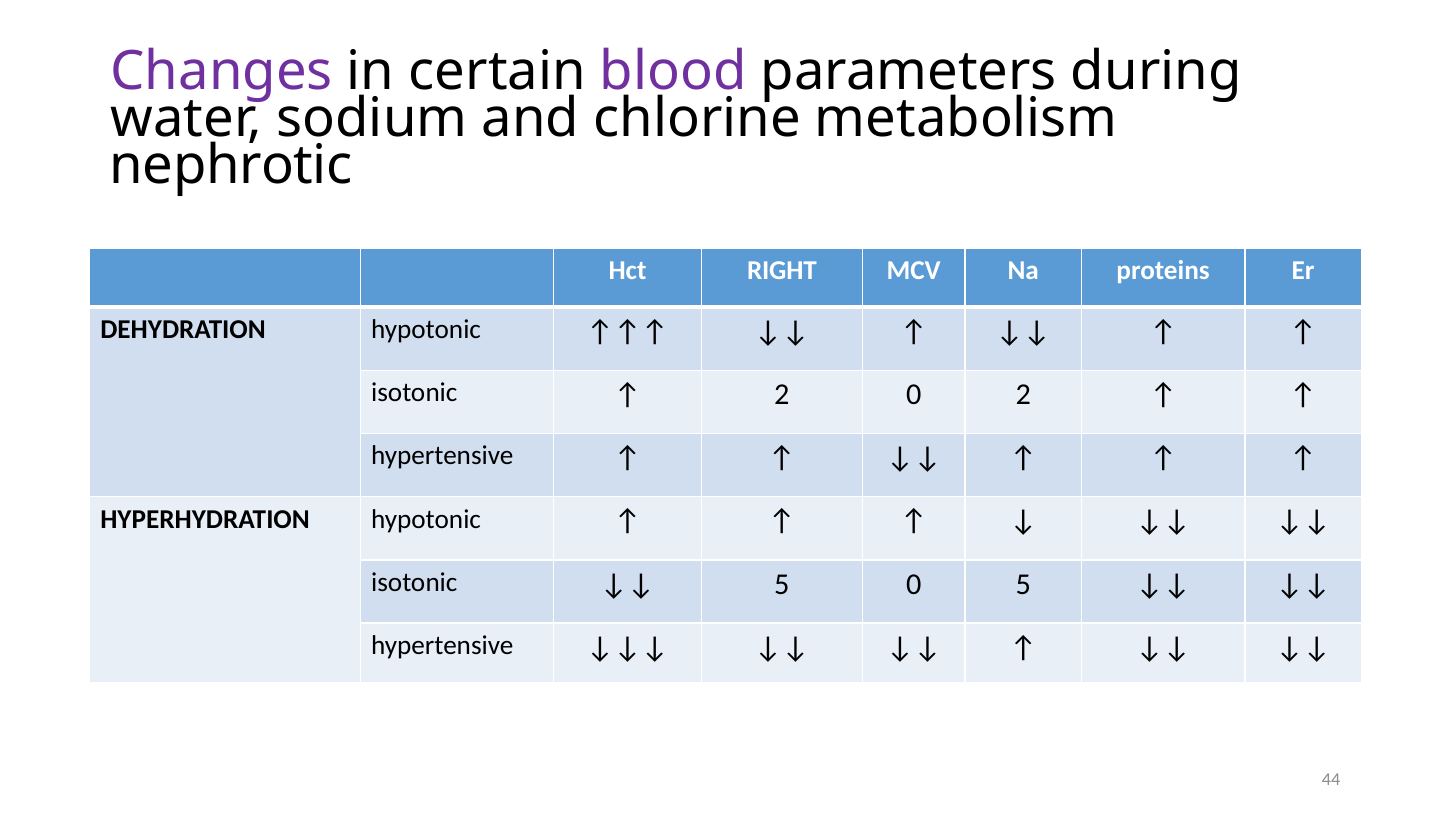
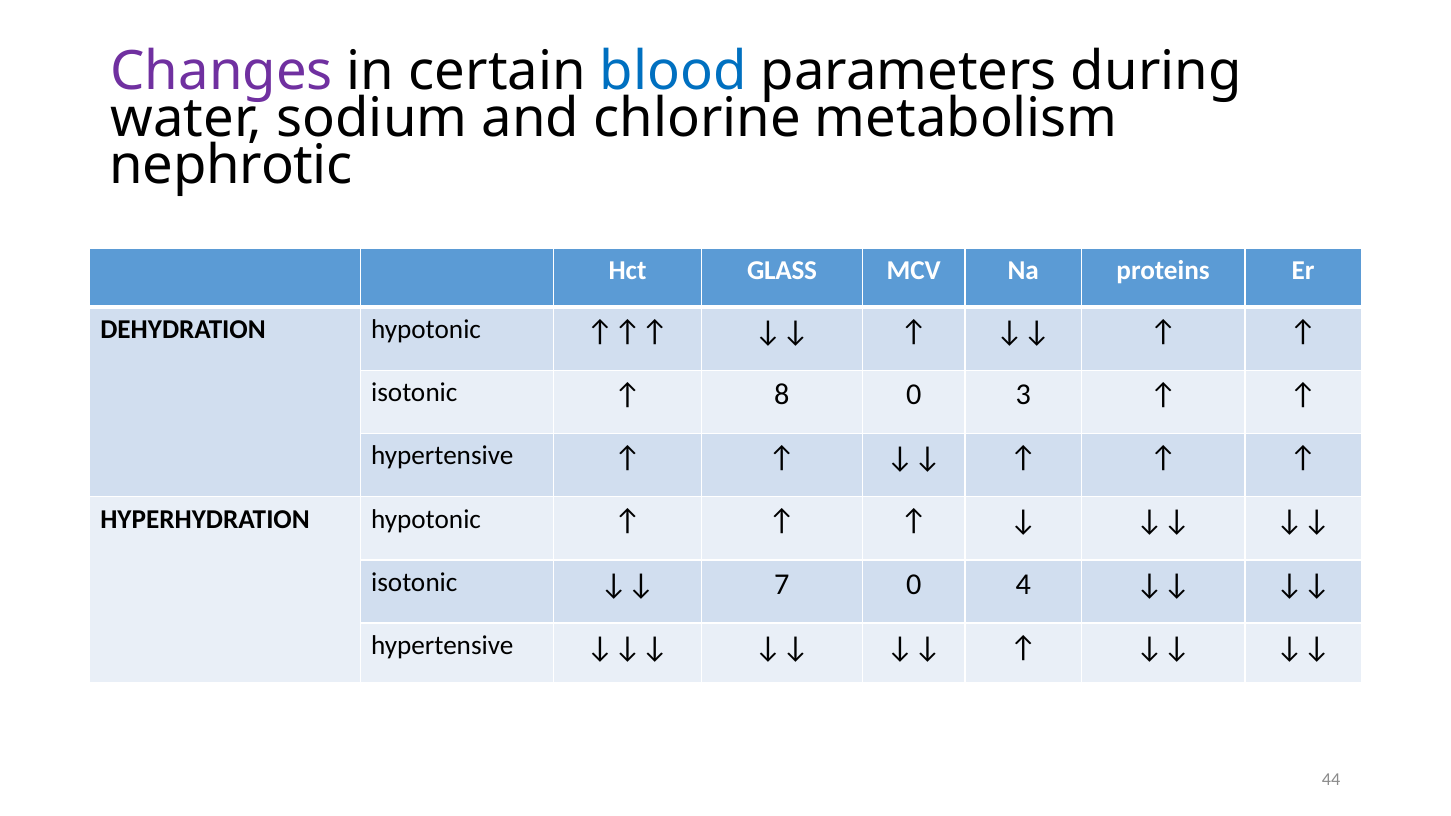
blood colour: purple -> blue
RIGHT: RIGHT -> GLASS
2 at (782, 395): 2 -> 8
0 2: 2 -> 3
5 at (782, 584): 5 -> 7
0 5: 5 -> 4
